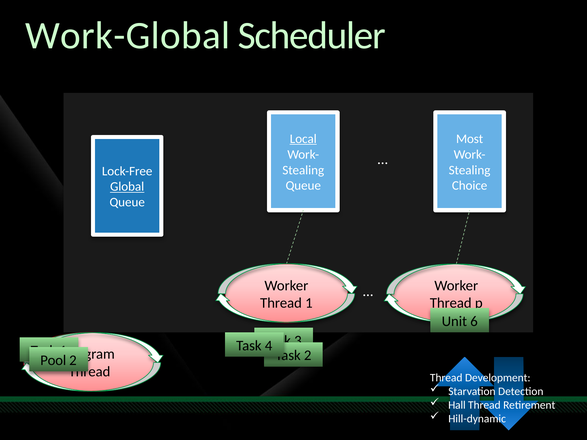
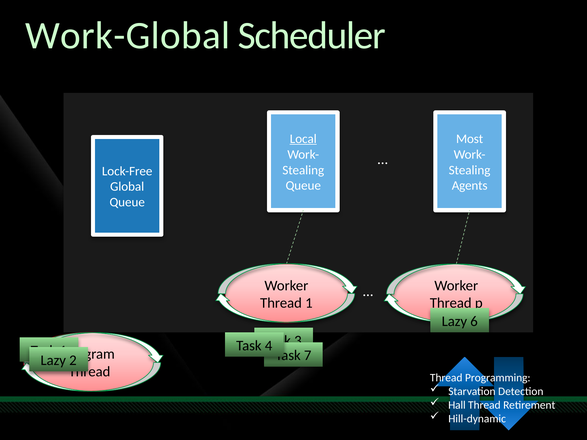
Choice: Choice -> Agents
Global underline: present -> none
Unit at (454, 321): Unit -> Lazy
2 at (308, 356): 2 -> 7
Pool at (53, 361): Pool -> Lazy
Development: Development -> Programming
